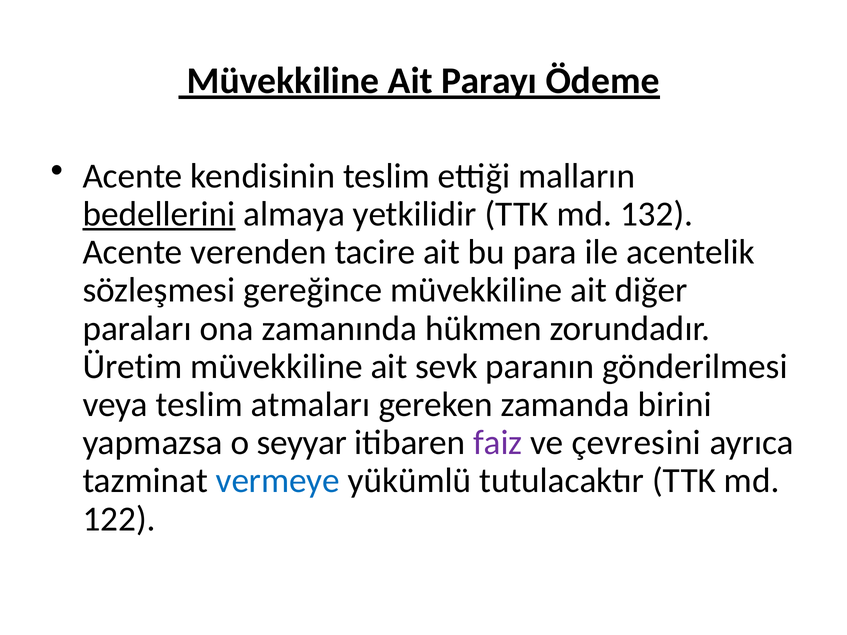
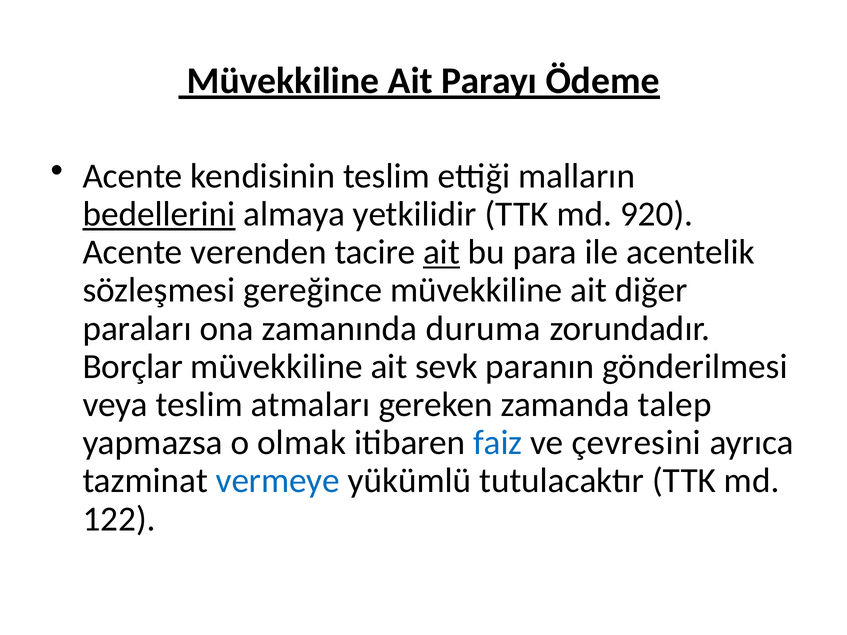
132: 132 -> 920
ait at (441, 252) underline: none -> present
hükmen: hükmen -> duruma
Üretim: Üretim -> Borçlar
birini: birini -> talep
seyyar: seyyar -> olmak
faiz colour: purple -> blue
